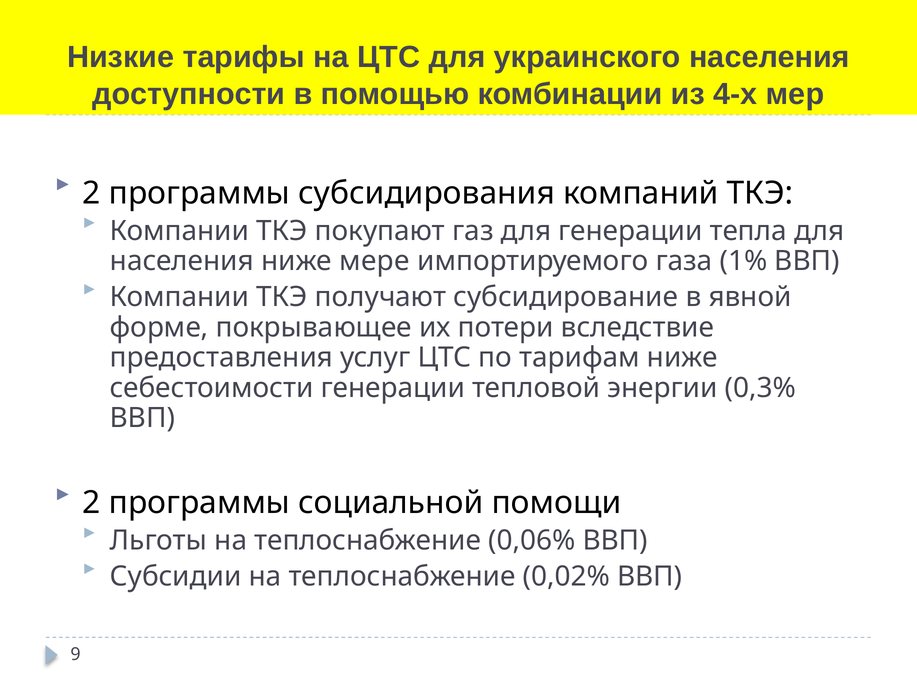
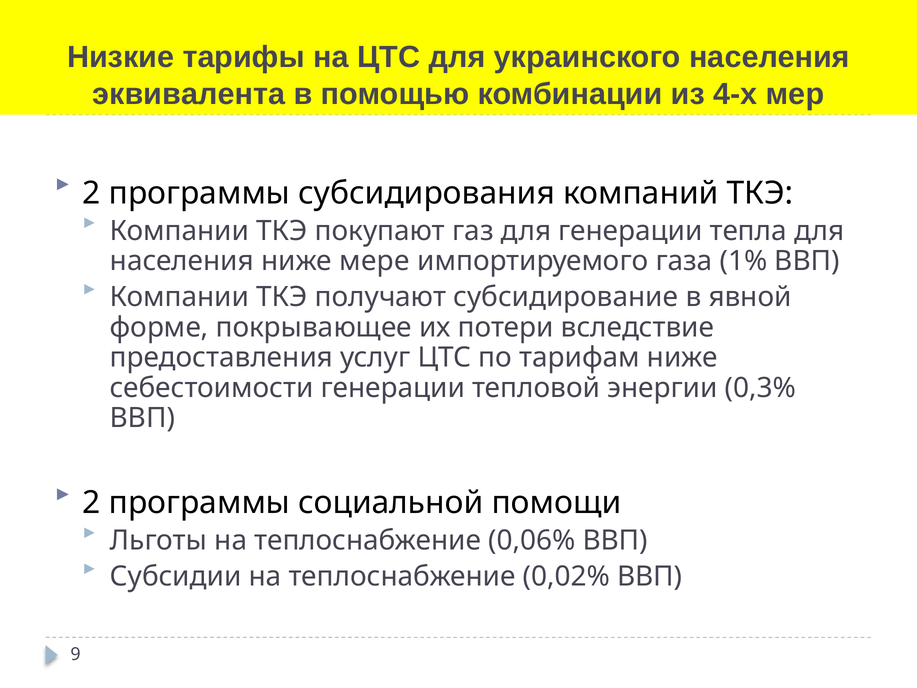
доступности: доступности -> эквивалента
